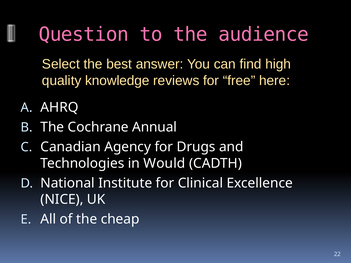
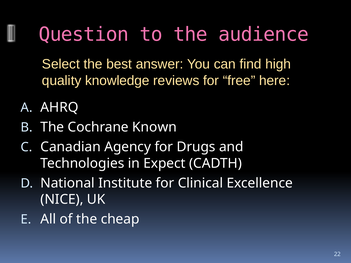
Annual: Annual -> Known
Would: Would -> Expect
